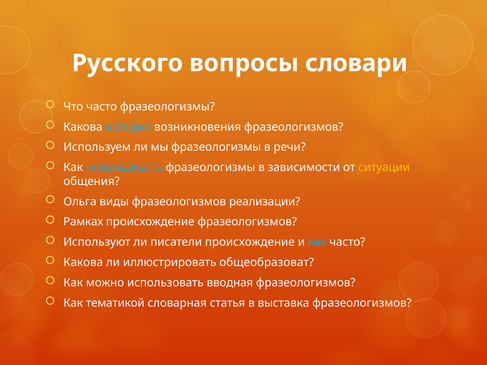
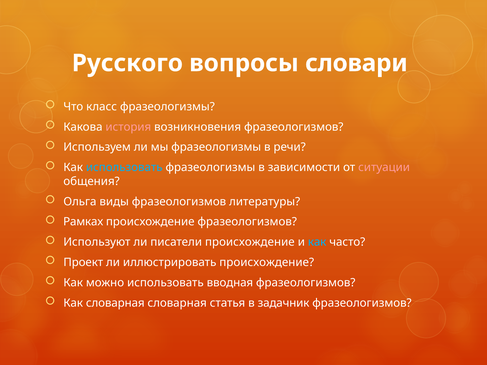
Что часто: часто -> класс
история colour: light blue -> pink
ситуации colour: yellow -> pink
реализации: реализации -> литературы
Какова at (83, 263): Какова -> Проект
иллюстрировать общеобразоват: общеобразоват -> происхождение
Как тематикой: тематикой -> словарная
выставка: выставка -> задачник
